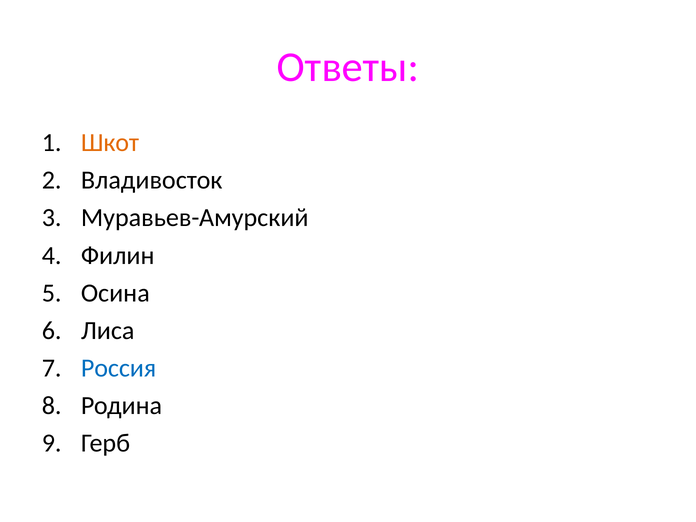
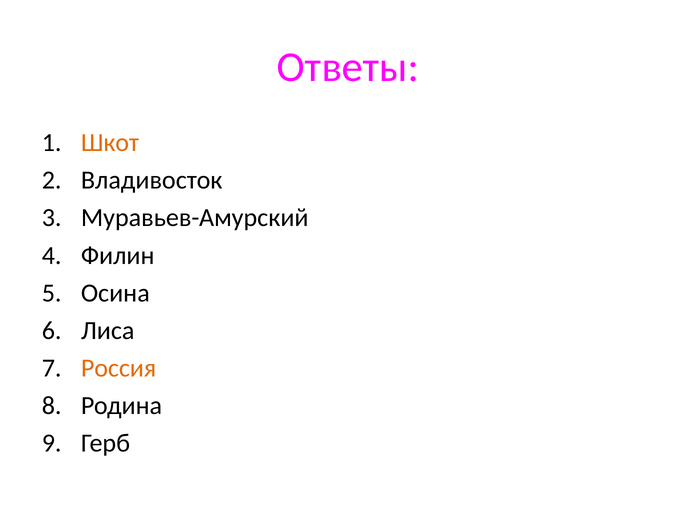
Россия colour: blue -> orange
